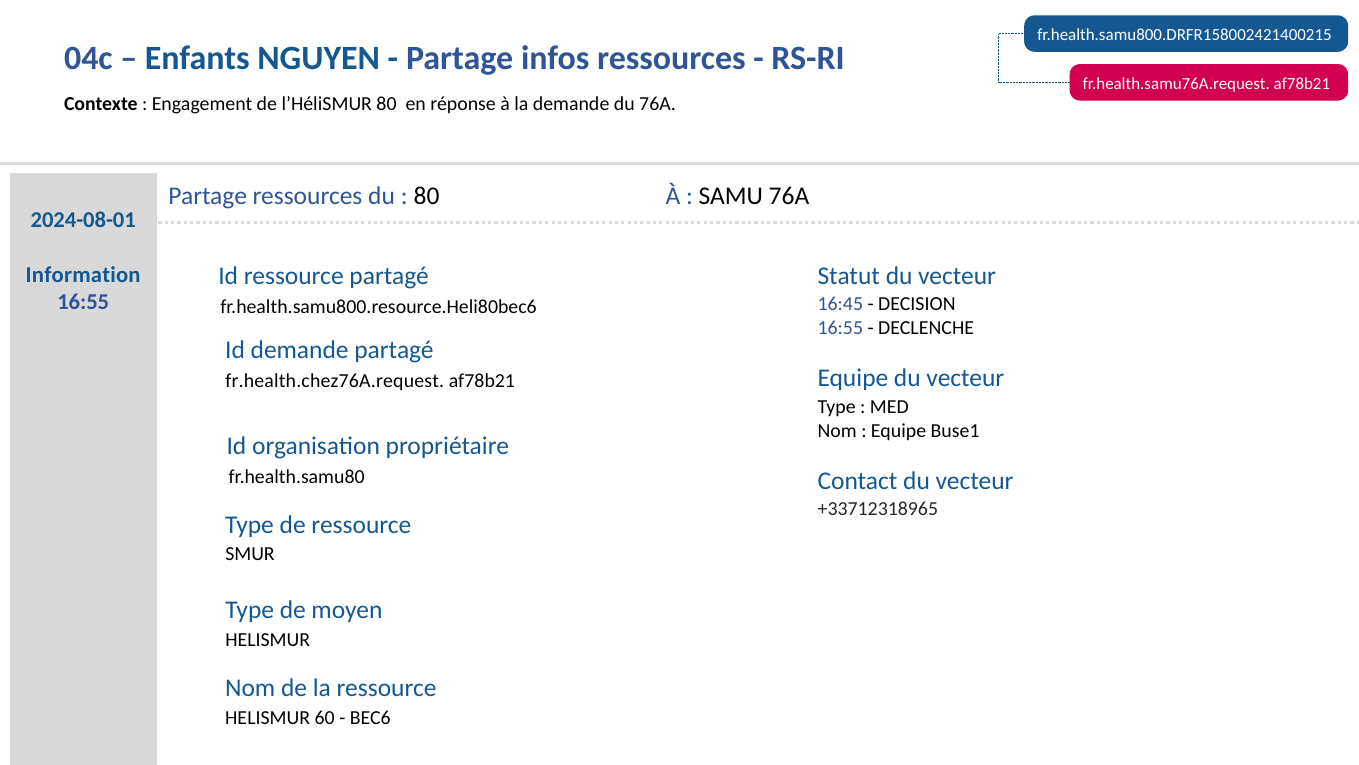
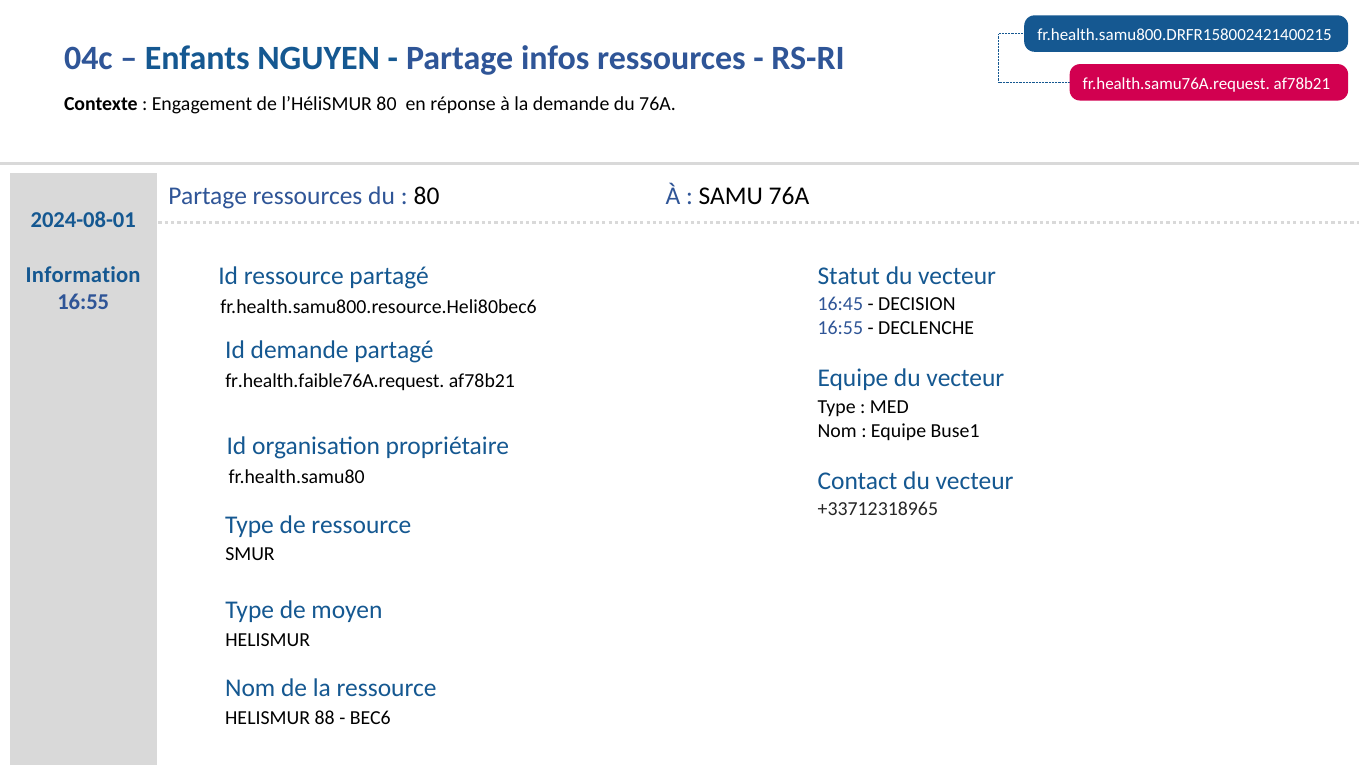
fr.health.chez76A.request: fr.health.chez76A.request -> fr.health.faible76A.request
60: 60 -> 88
